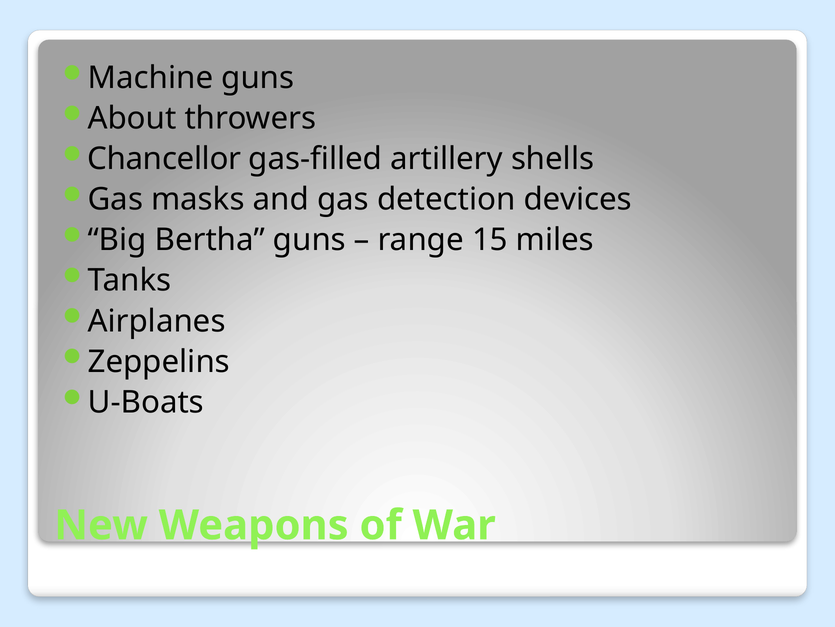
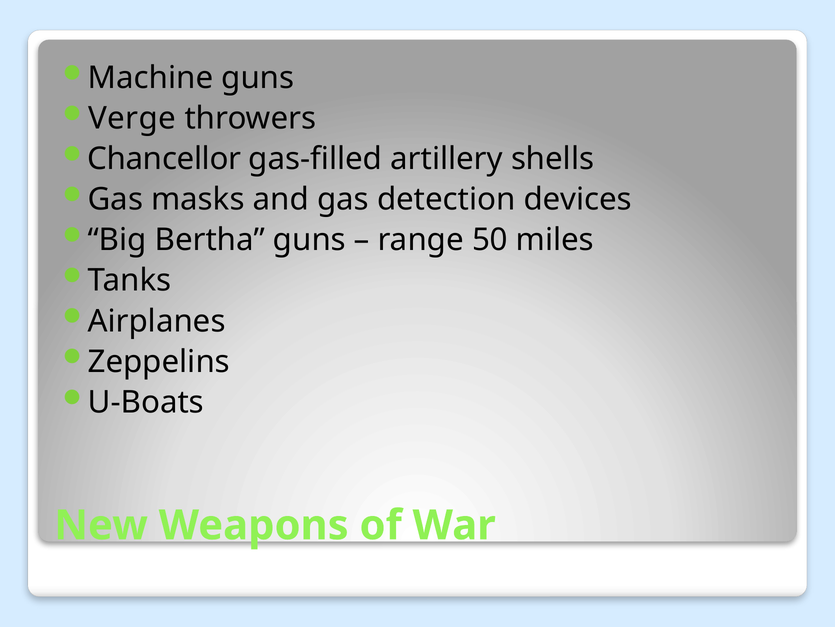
About: About -> Verge
15: 15 -> 50
